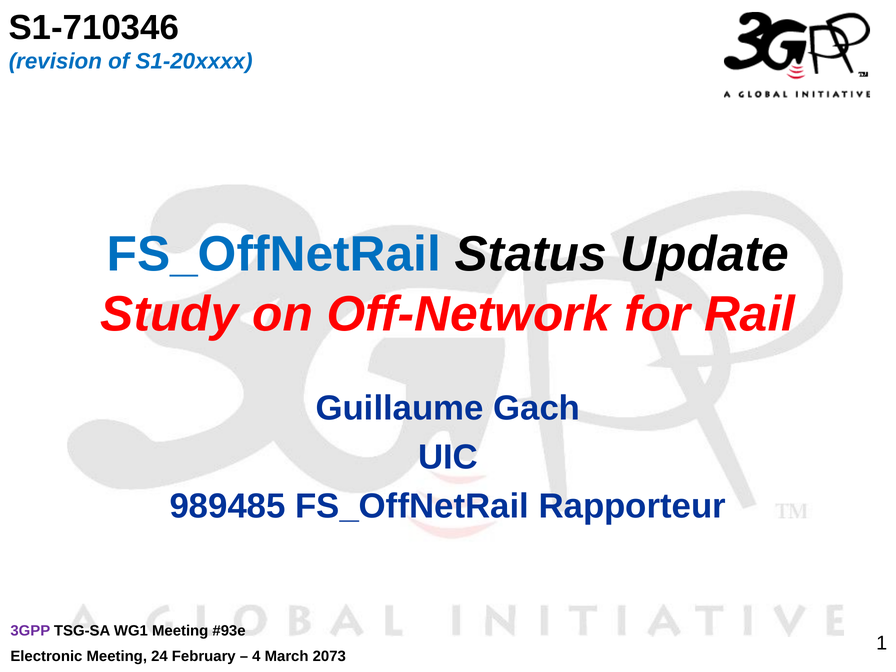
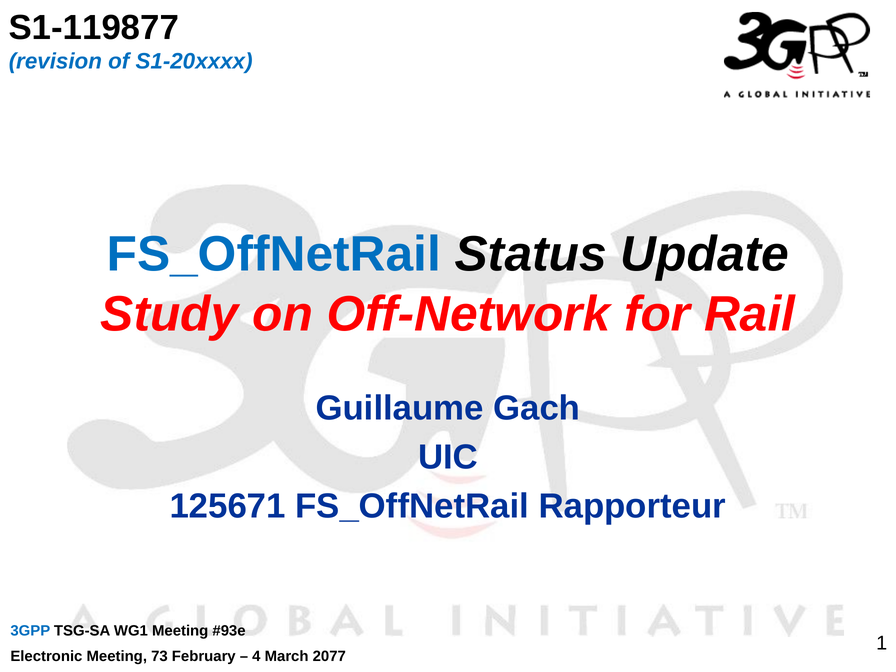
S1-710346: S1-710346 -> S1-119877
989485: 989485 -> 125671
3GPP colour: purple -> blue
24: 24 -> 73
2073: 2073 -> 2077
